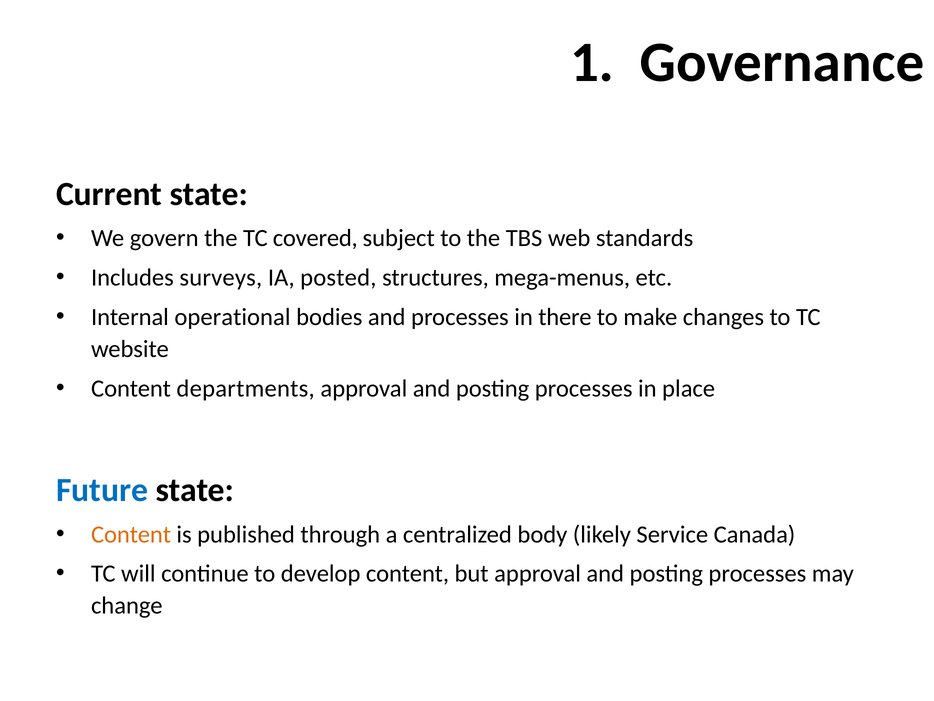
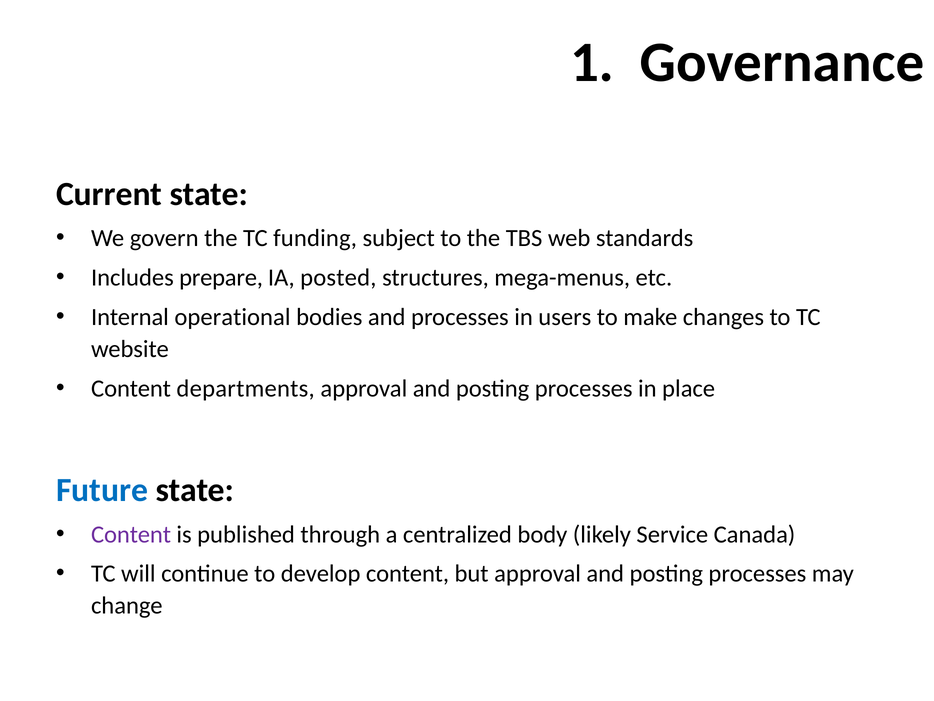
covered: covered -> funding
surveys: surveys -> prepare
there: there -> users
Content at (131, 534) colour: orange -> purple
